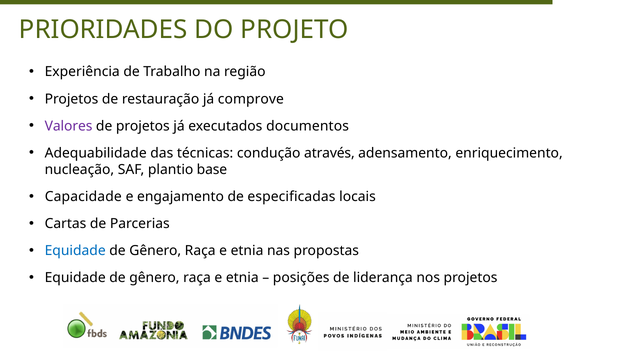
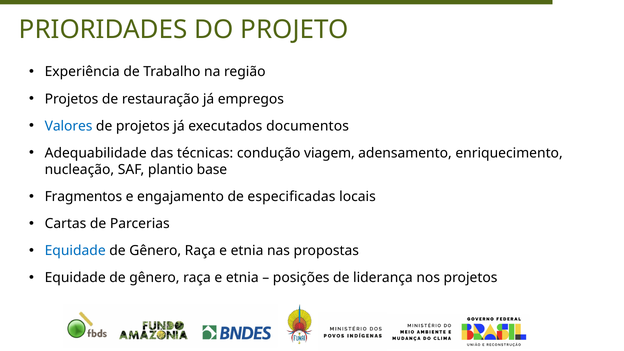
comprove: comprove -> empregos
Valores colour: purple -> blue
através: através -> viagem
Capacidade: Capacidade -> Fragmentos
